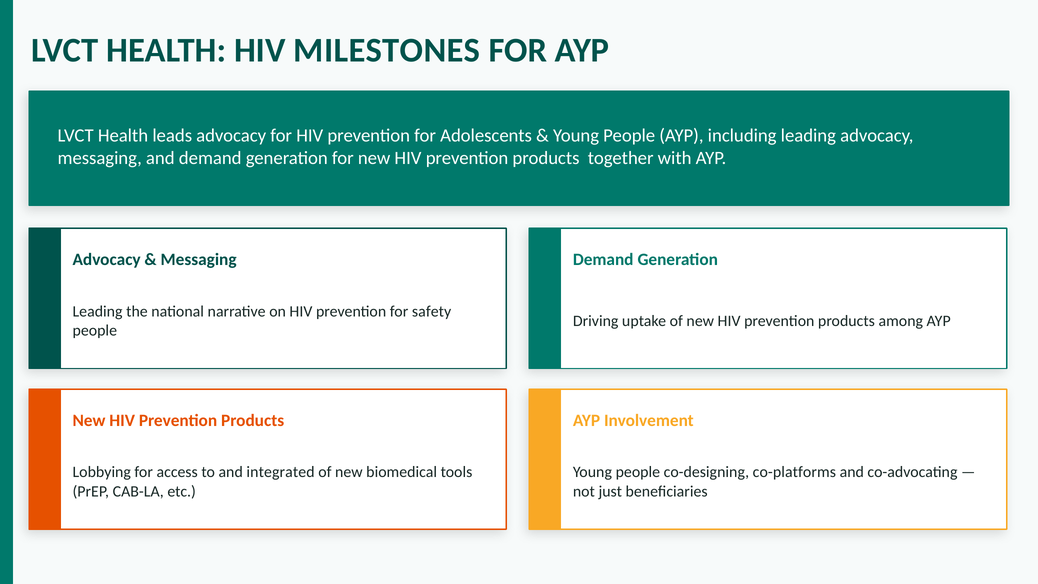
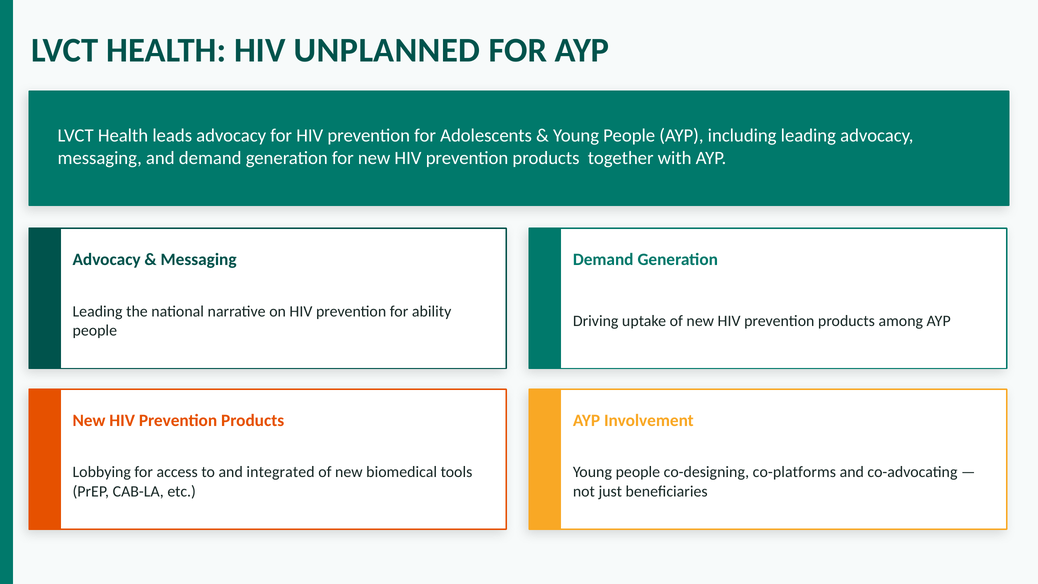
MILESTONES: MILESTONES -> UNPLANNED
safety: safety -> ability
